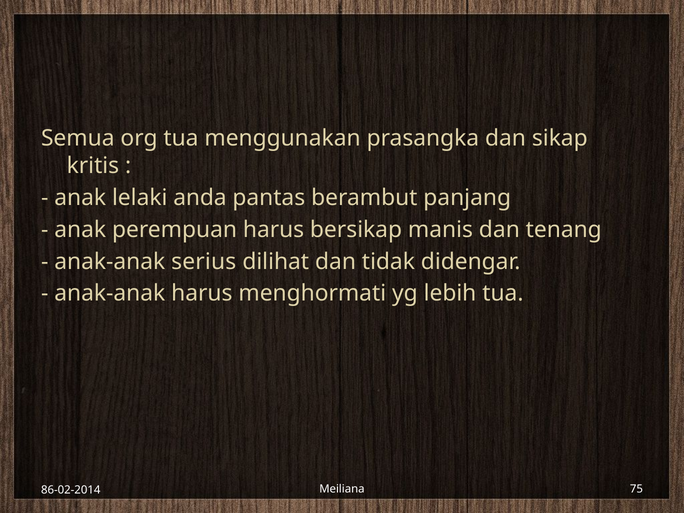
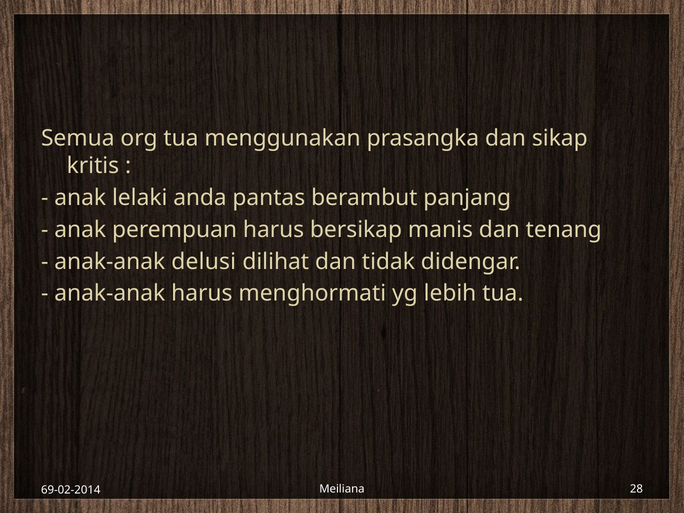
serius: serius -> delusi
75: 75 -> 28
86-02-2014: 86-02-2014 -> 69-02-2014
